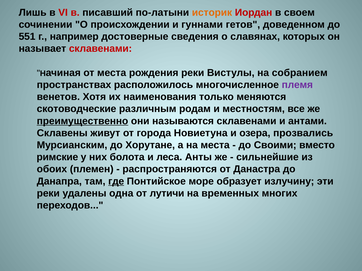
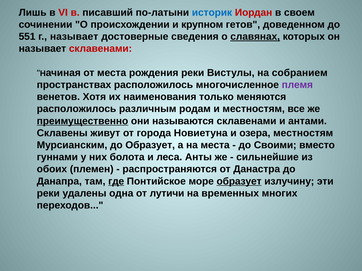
историк colour: orange -> blue
гуннами: гуннами -> крупном
г например: например -> называет
славянах underline: none -> present
скотоводческие at (77, 109): скотоводческие -> расположилось
озера прозвались: прозвались -> местностям
до Хорутане: Хорутане -> Образует
римские: римские -> гуннами
образует at (239, 182) underline: none -> present
